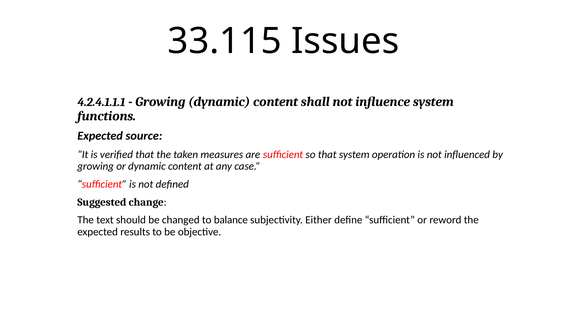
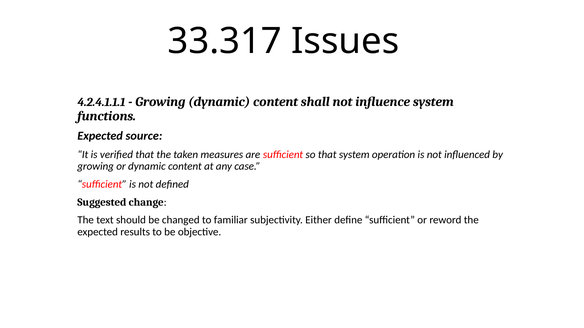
33.115: 33.115 -> 33.317
balance: balance -> familiar
